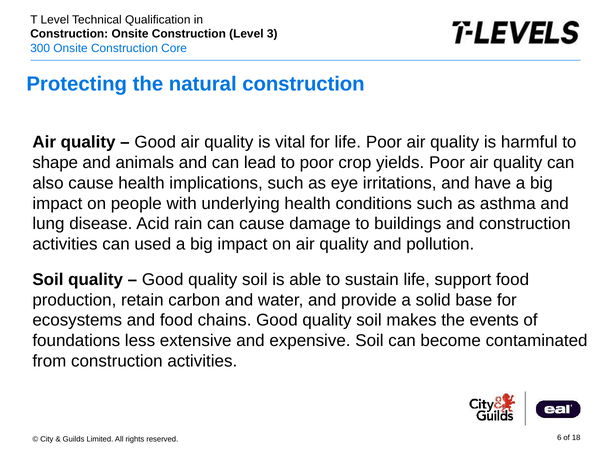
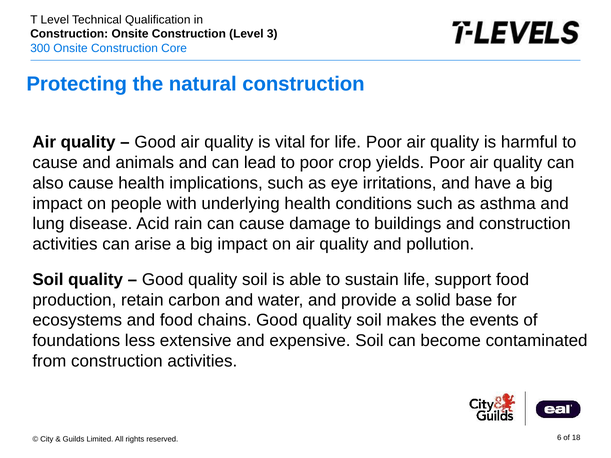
shape at (55, 163): shape -> cause
used: used -> arise
